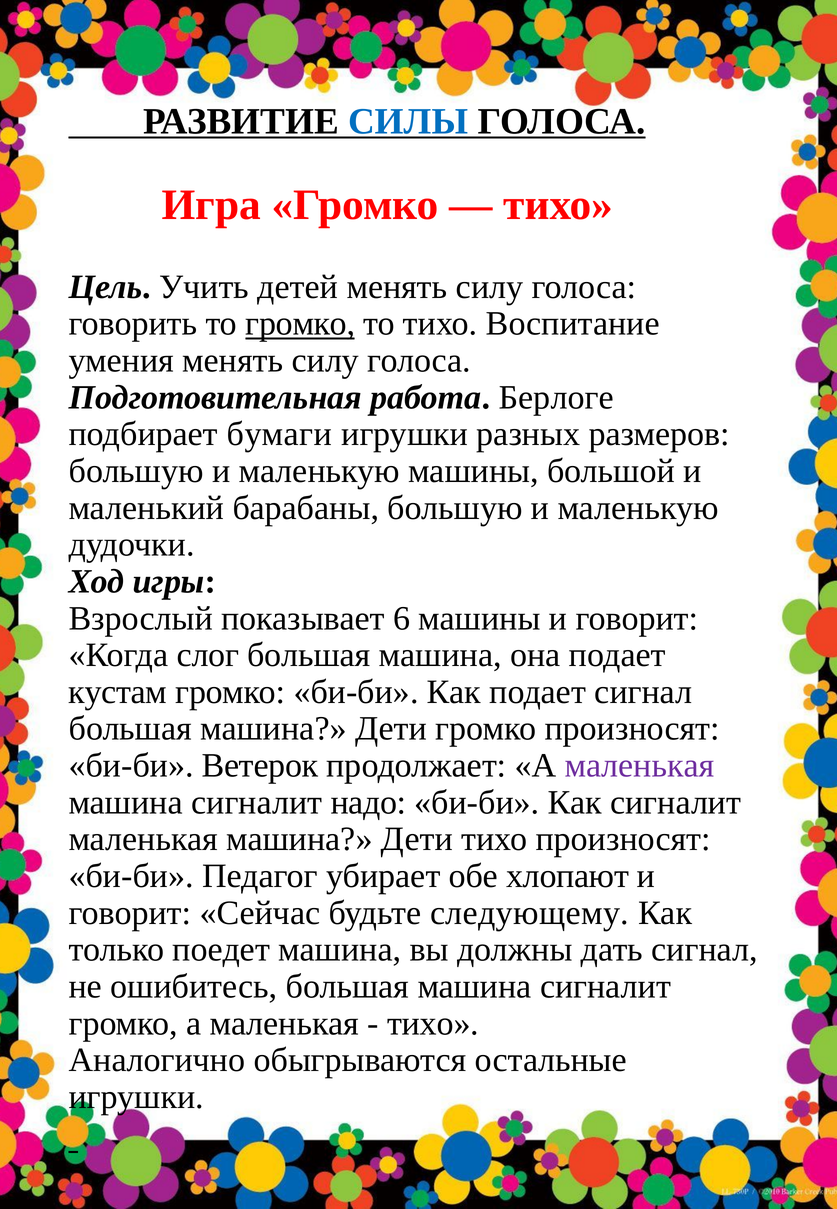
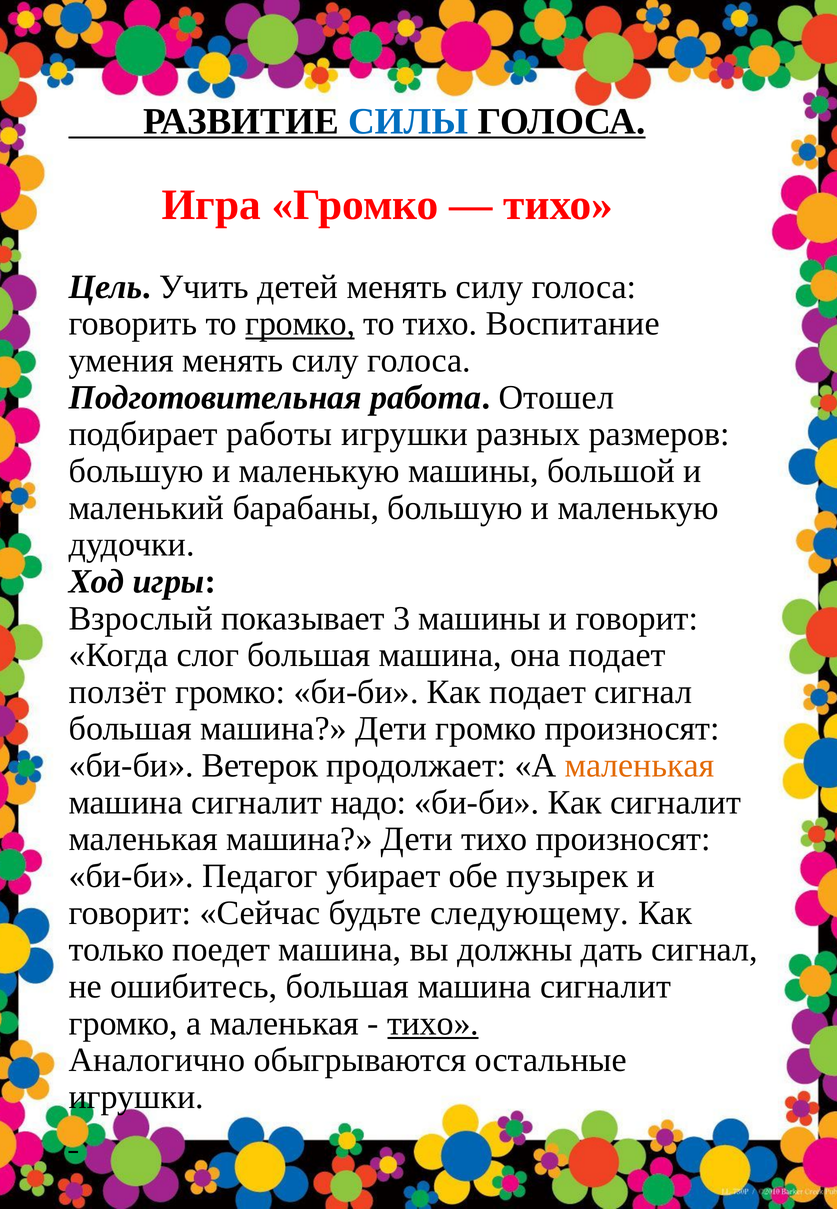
Берлоге: Берлоге -> Отошел
бумаги: бумаги -> работы
6: 6 -> 3
кустам: кустам -> ползёт
маленькая at (640, 766) colour: purple -> orange
хлопают: хлопают -> пузырек
тихо at (433, 1023) underline: none -> present
